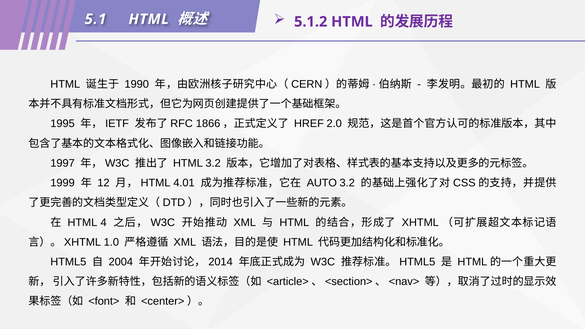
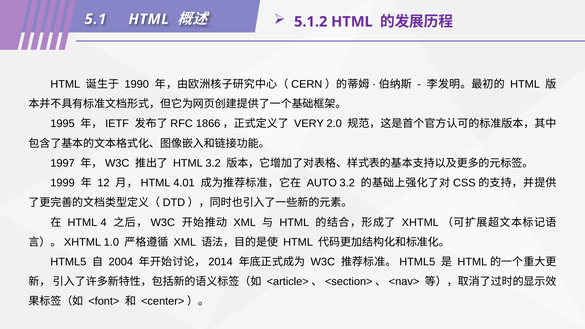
HREF: HREF -> VERY
